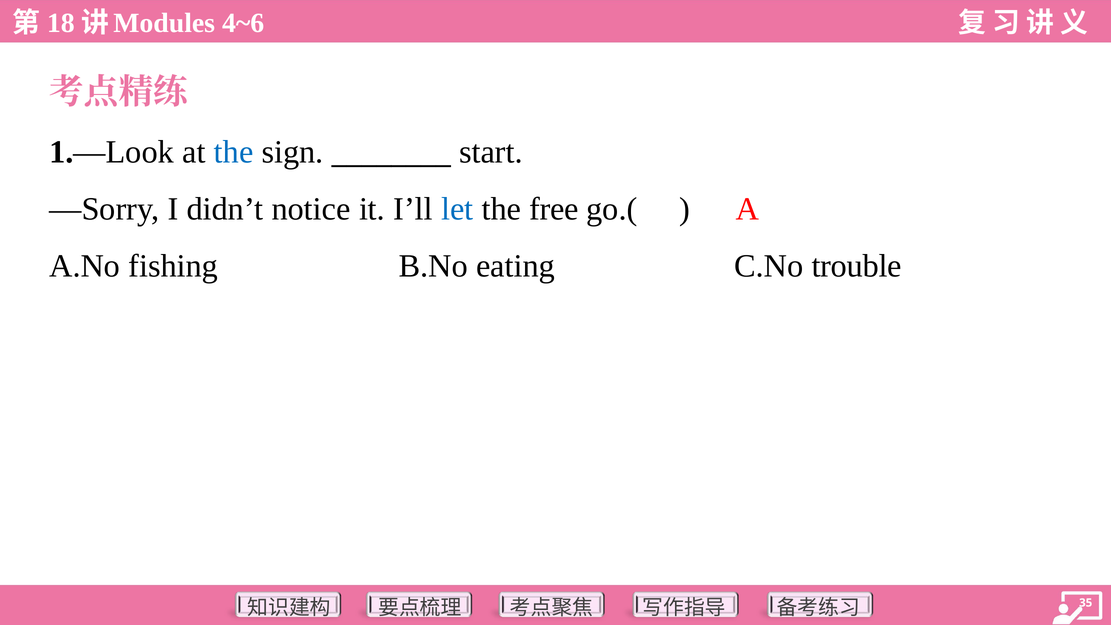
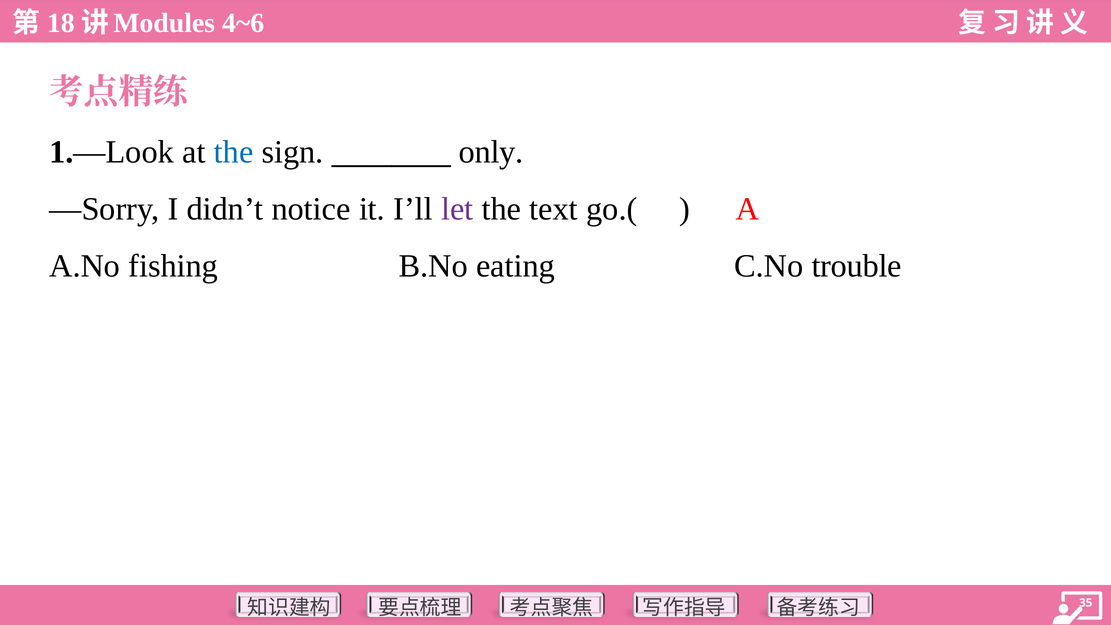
start: start -> only
let colour: blue -> purple
free: free -> text
